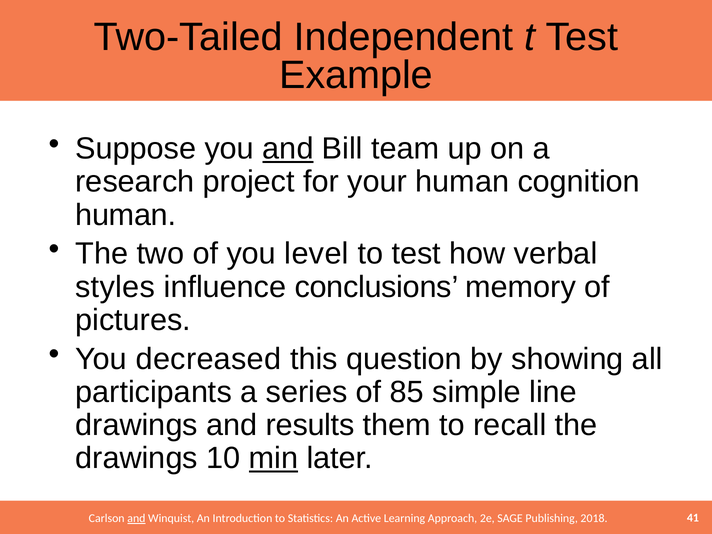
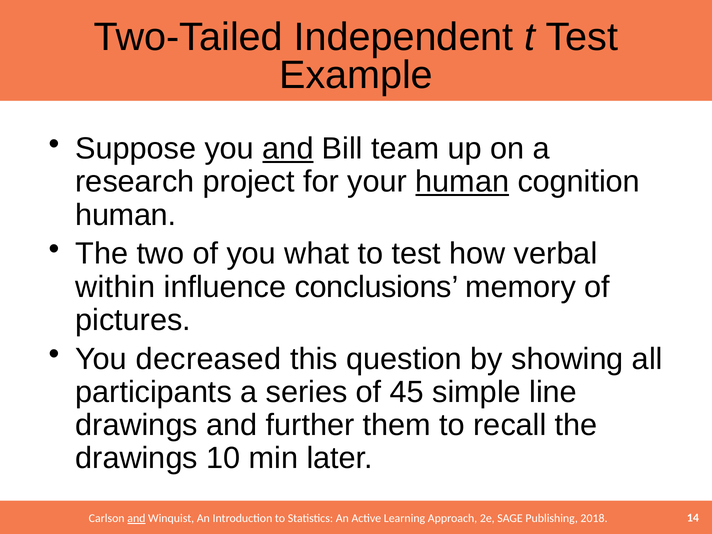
human at (462, 182) underline: none -> present
level: level -> what
styles: styles -> within
85: 85 -> 45
results: results -> further
min underline: present -> none
41: 41 -> 14
